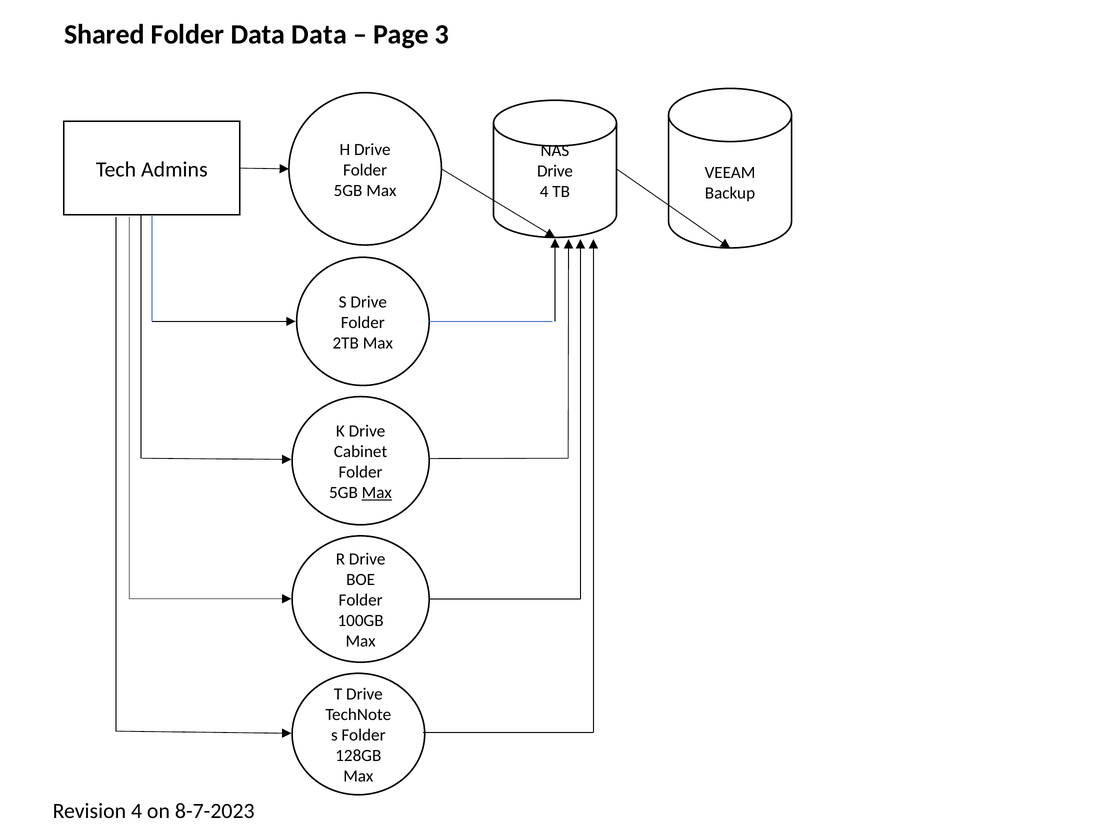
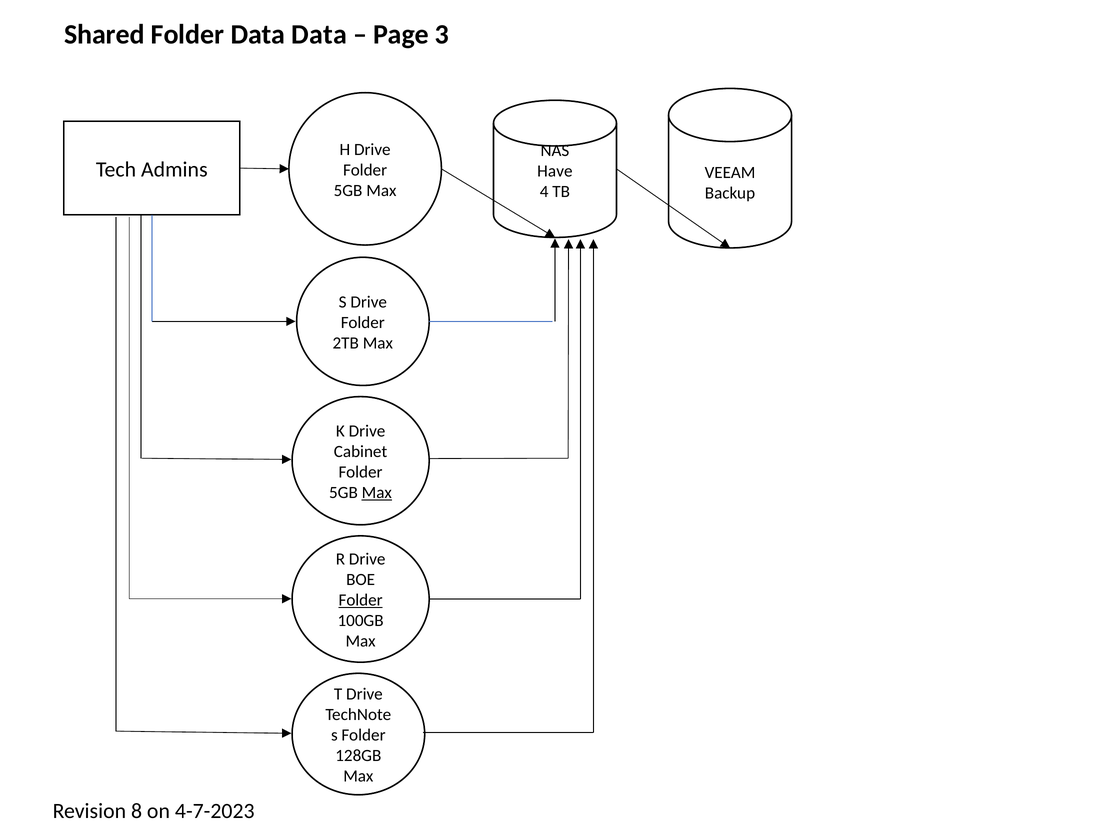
Drive at (555, 171): Drive -> Have
Folder at (361, 600) underline: none -> present
Revision 4: 4 -> 8
8-7-2023: 8-7-2023 -> 4-7-2023
